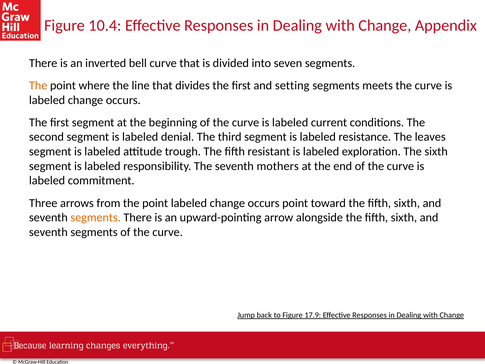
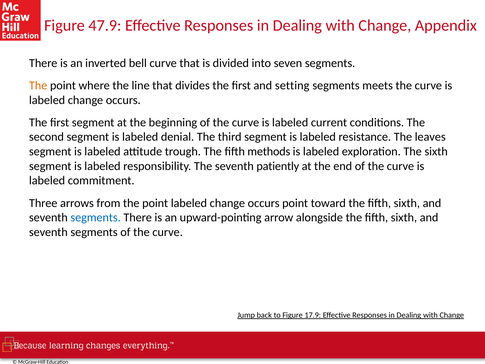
10.4: 10.4 -> 47.9
resistant: resistant -> methods
mothers: mothers -> patiently
segments at (96, 217) colour: orange -> blue
